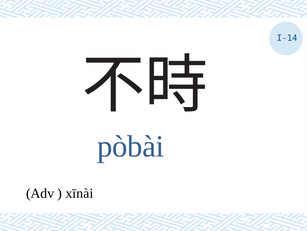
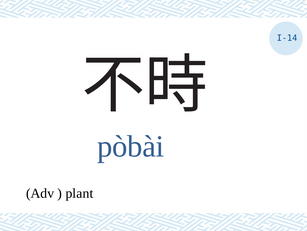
xīnài: xīnài -> plant
